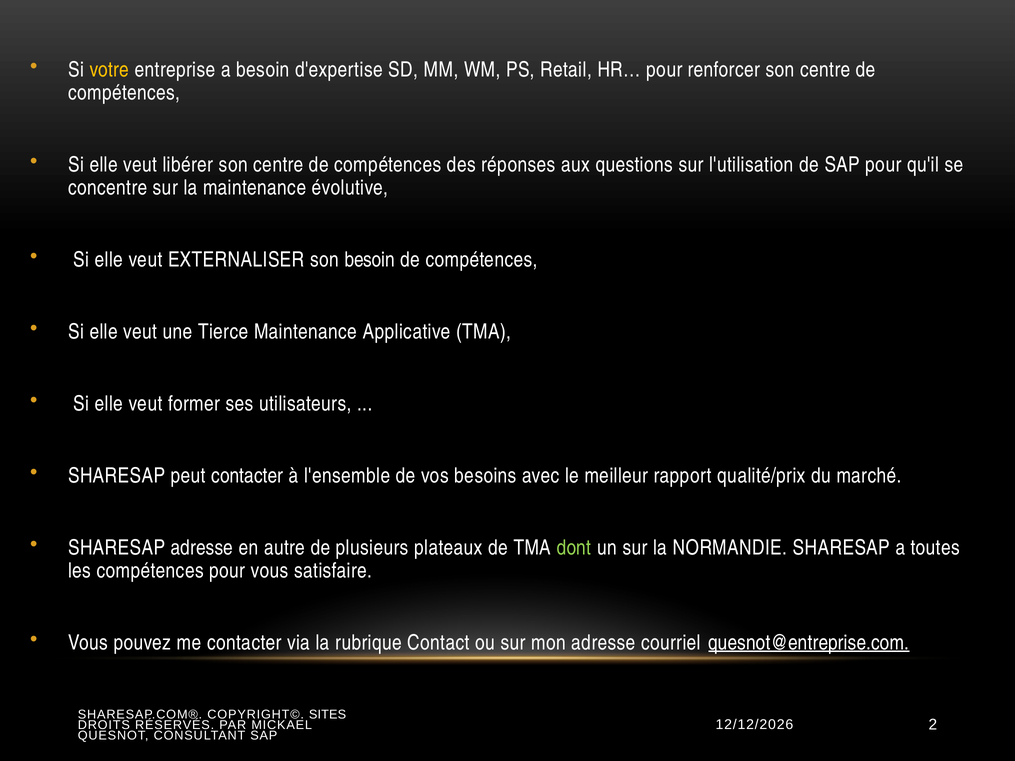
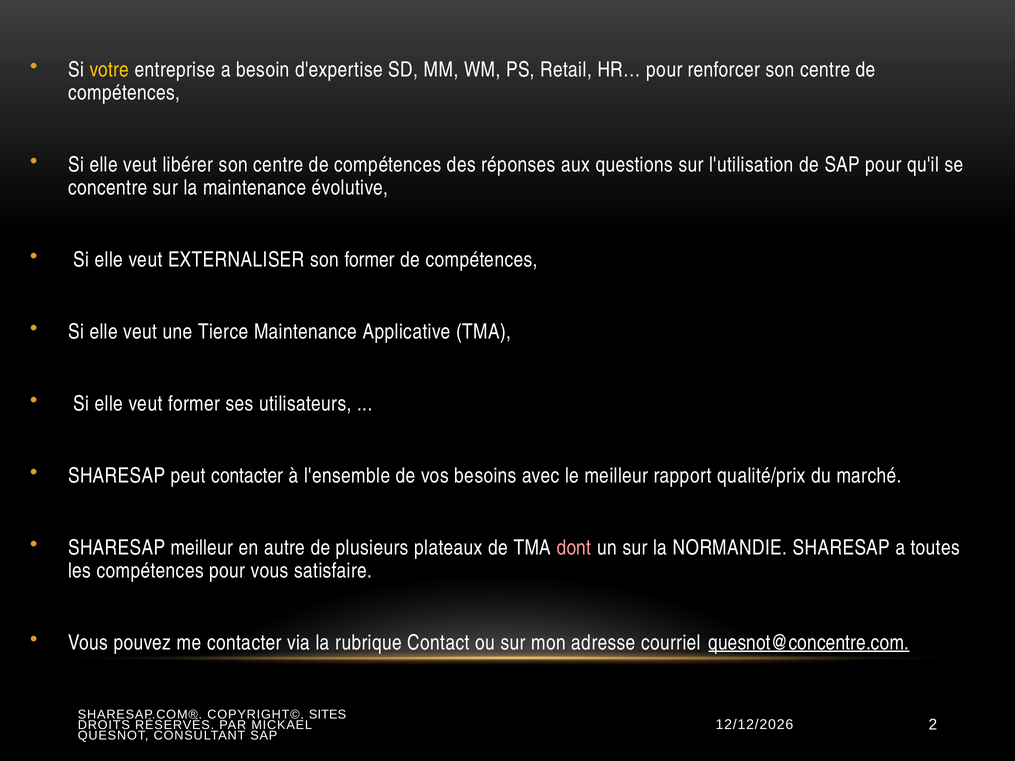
son besoin: besoin -> former
SHARESAP adresse: adresse -> meilleur
dont colour: light green -> pink
quesnot@entreprise.com: quesnot@entreprise.com -> quesnot@concentre.com
